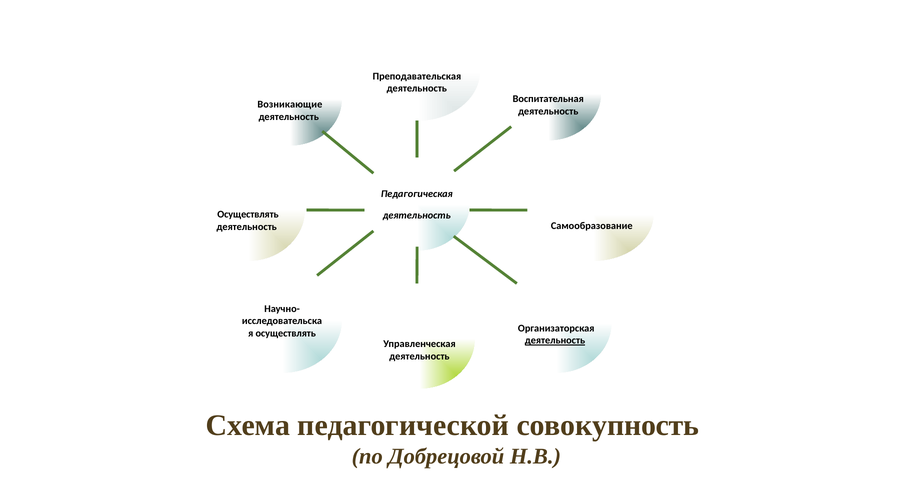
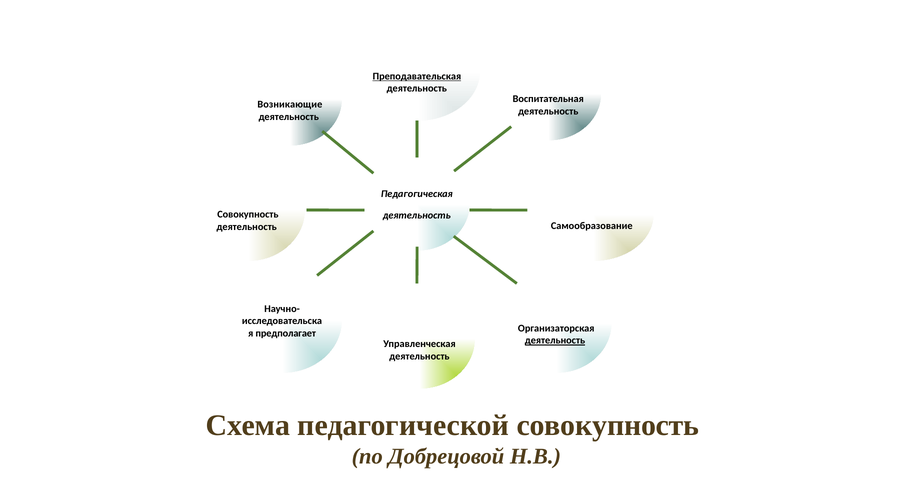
Преподавательская underline: none -> present
Осуществлять at (248, 215): Осуществлять -> Совокупность
осуществлять at (286, 334): осуществлять -> предполагает
